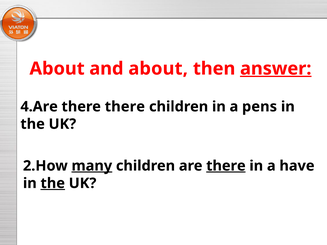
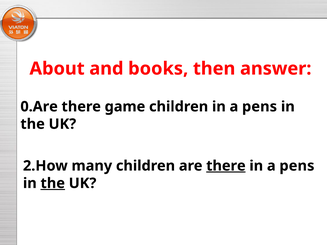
and about: about -> books
answer underline: present -> none
4.Are: 4.Are -> 0.Are
there there: there -> game
many underline: present -> none
have at (297, 166): have -> pens
